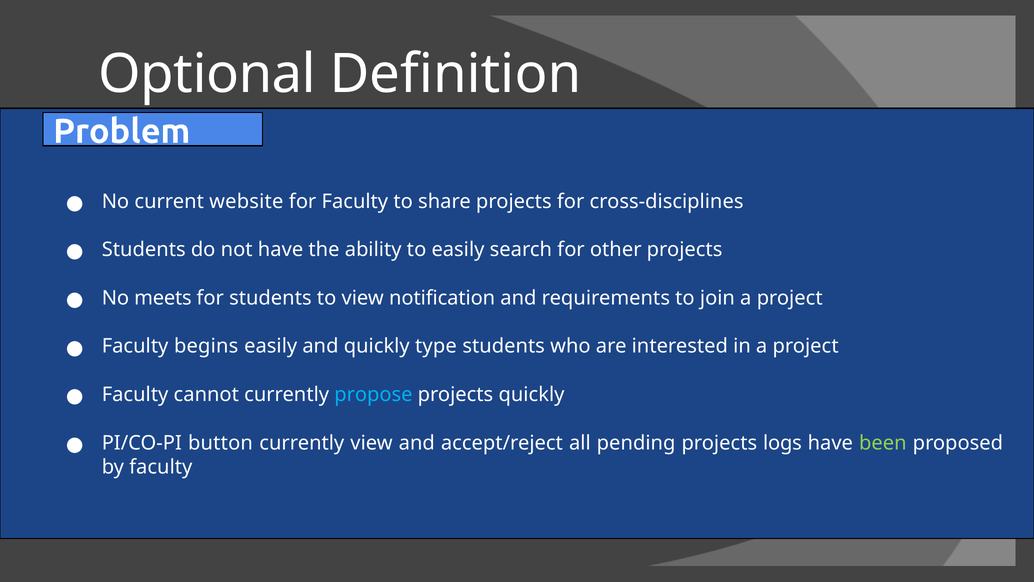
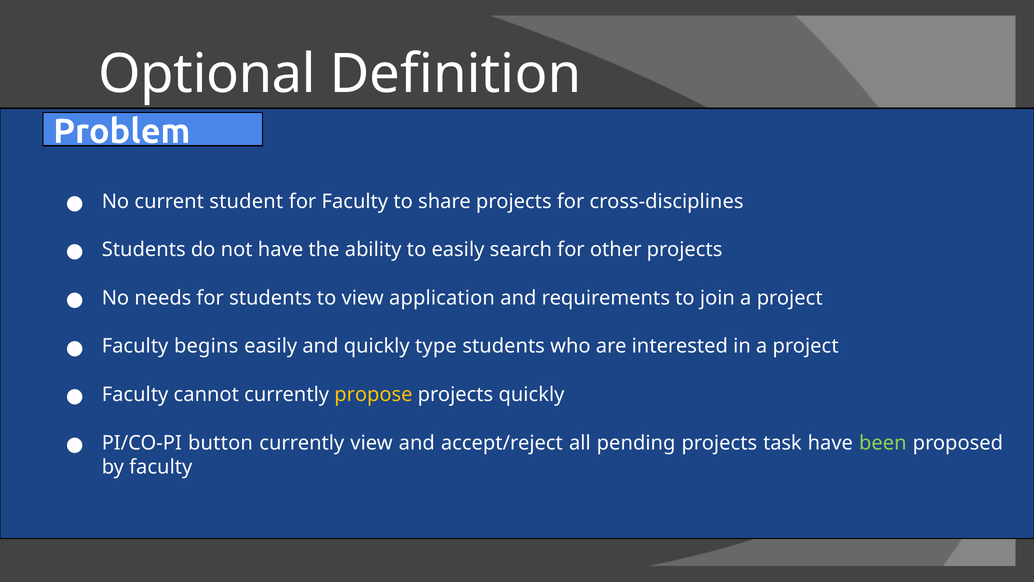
website: website -> student
meets: meets -> needs
notification: notification -> application
propose colour: light blue -> yellow
logs: logs -> task
